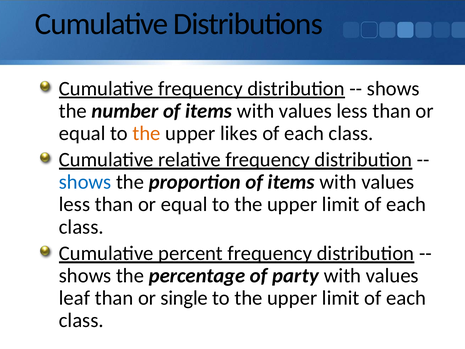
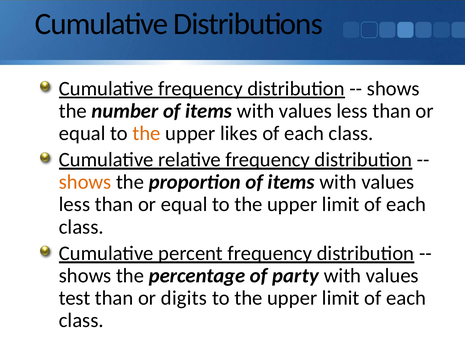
shows at (85, 182) colour: blue -> orange
leaf: leaf -> test
single: single -> digits
